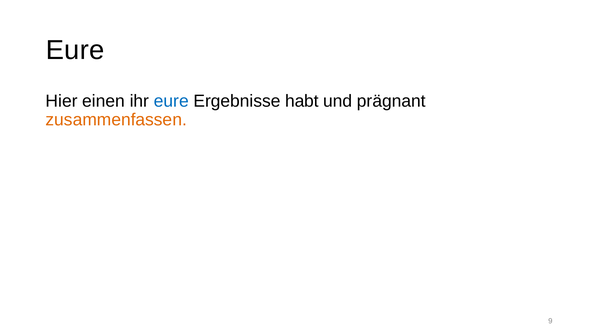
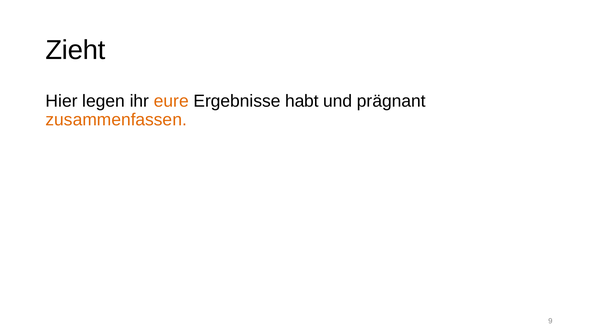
Eure at (75, 50): Eure -> Zieht
einen: einen -> legen
eure at (171, 101) colour: blue -> orange
